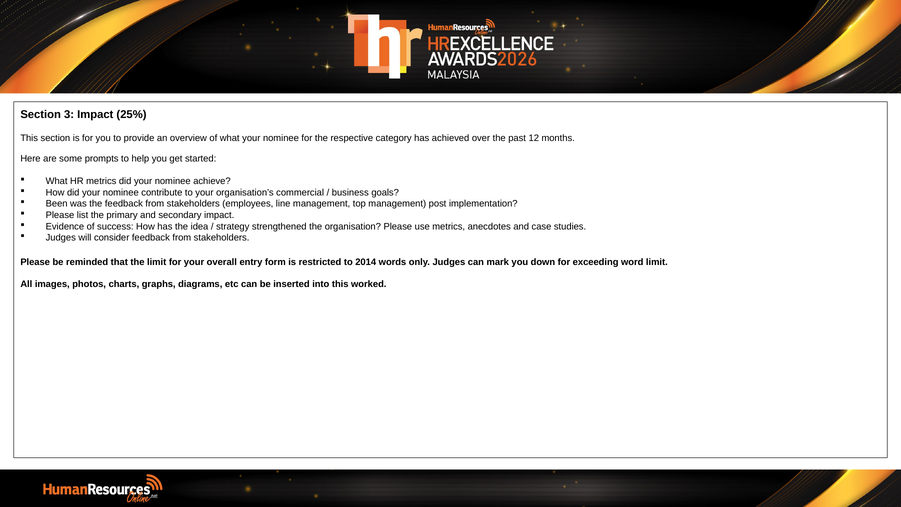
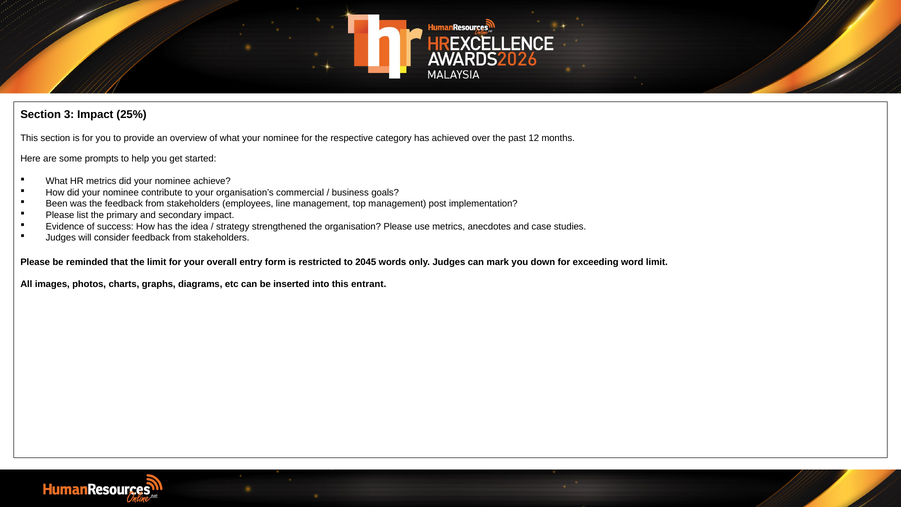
2014: 2014 -> 2045
worked: worked -> entrant
